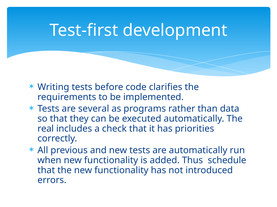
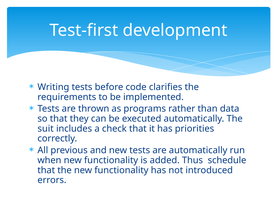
several: several -> thrown
real: real -> suit
